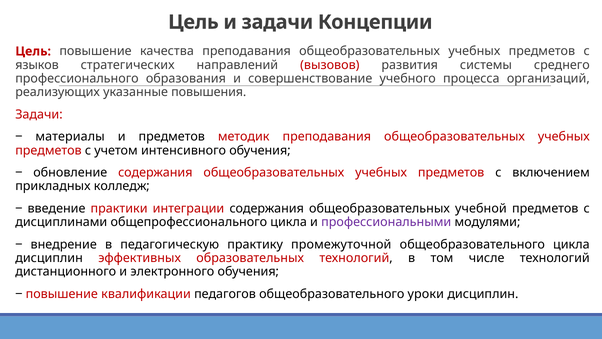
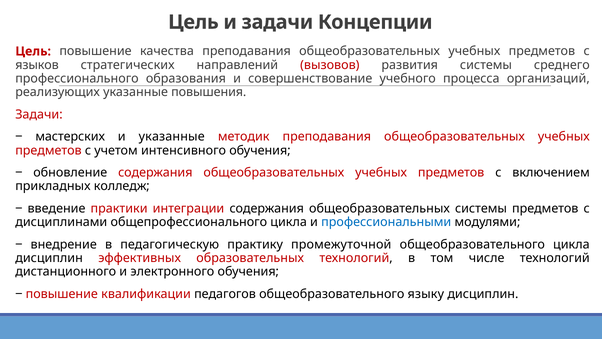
материалы: материалы -> мастерских
и предметов: предметов -> указанные
общеобразовательных учебной: учебной -> системы
профессиональными colour: purple -> blue
уроки: уроки -> языку
